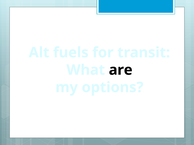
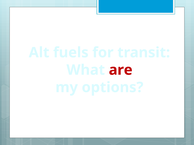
are colour: black -> red
